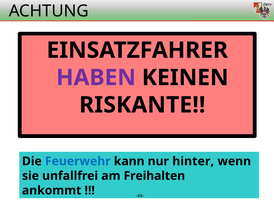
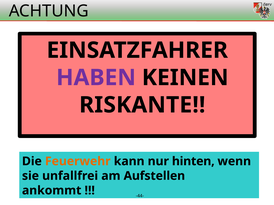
Feuerwehr colour: blue -> orange
hinter: hinter -> hinten
Freihalten: Freihalten -> Aufstellen
